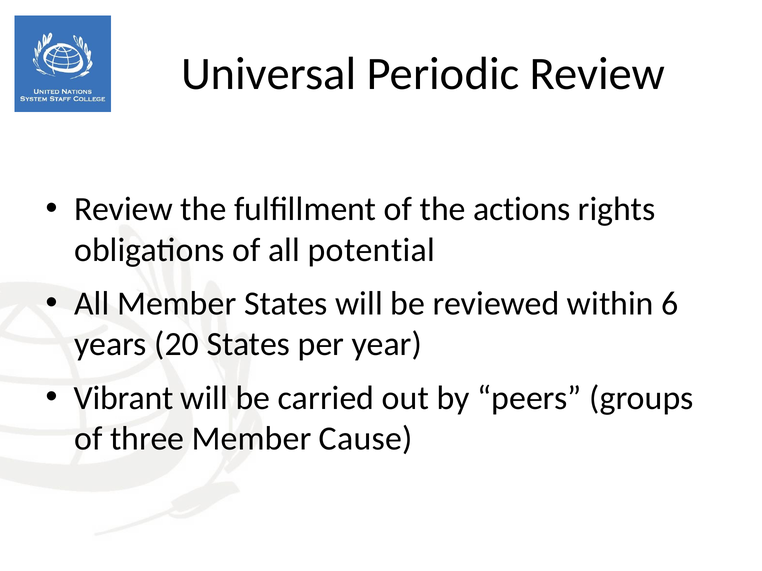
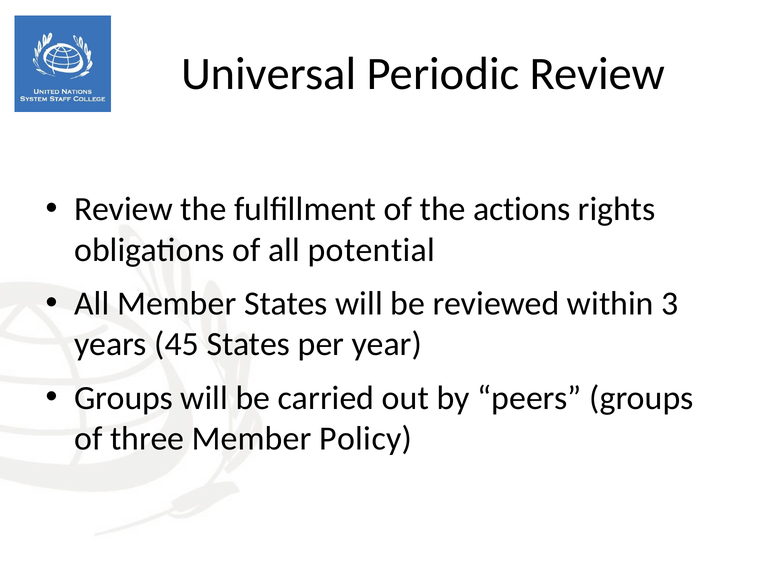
6: 6 -> 3
20: 20 -> 45
Vibrant at (124, 398): Vibrant -> Groups
Cause: Cause -> Policy
